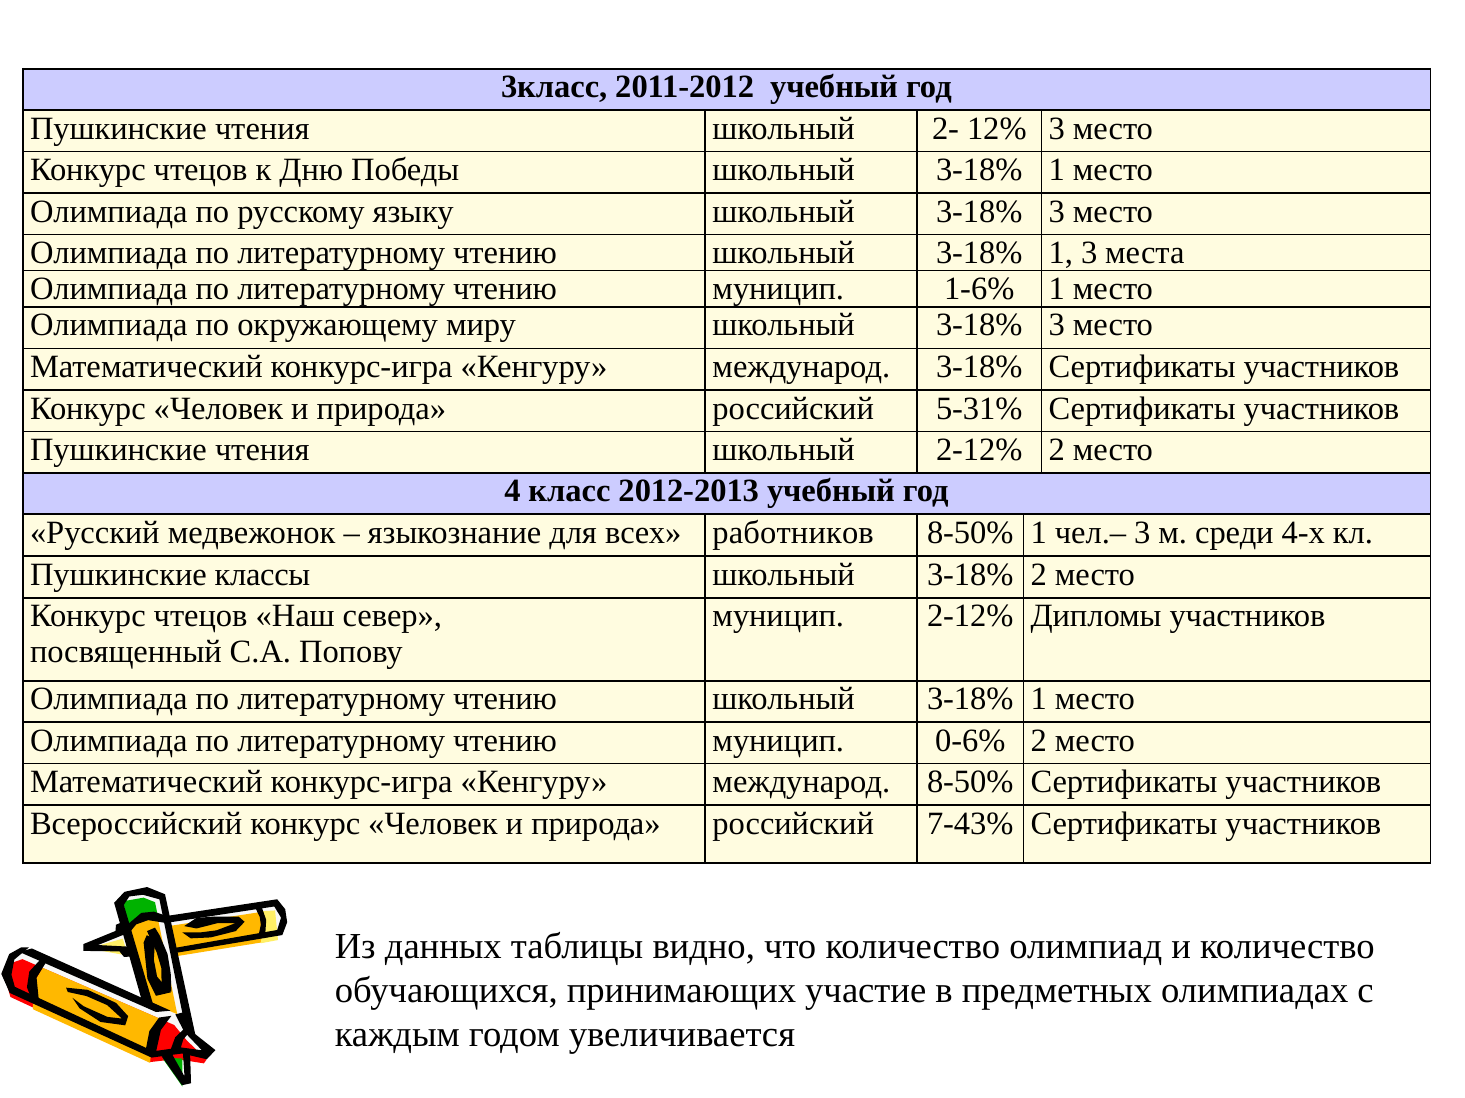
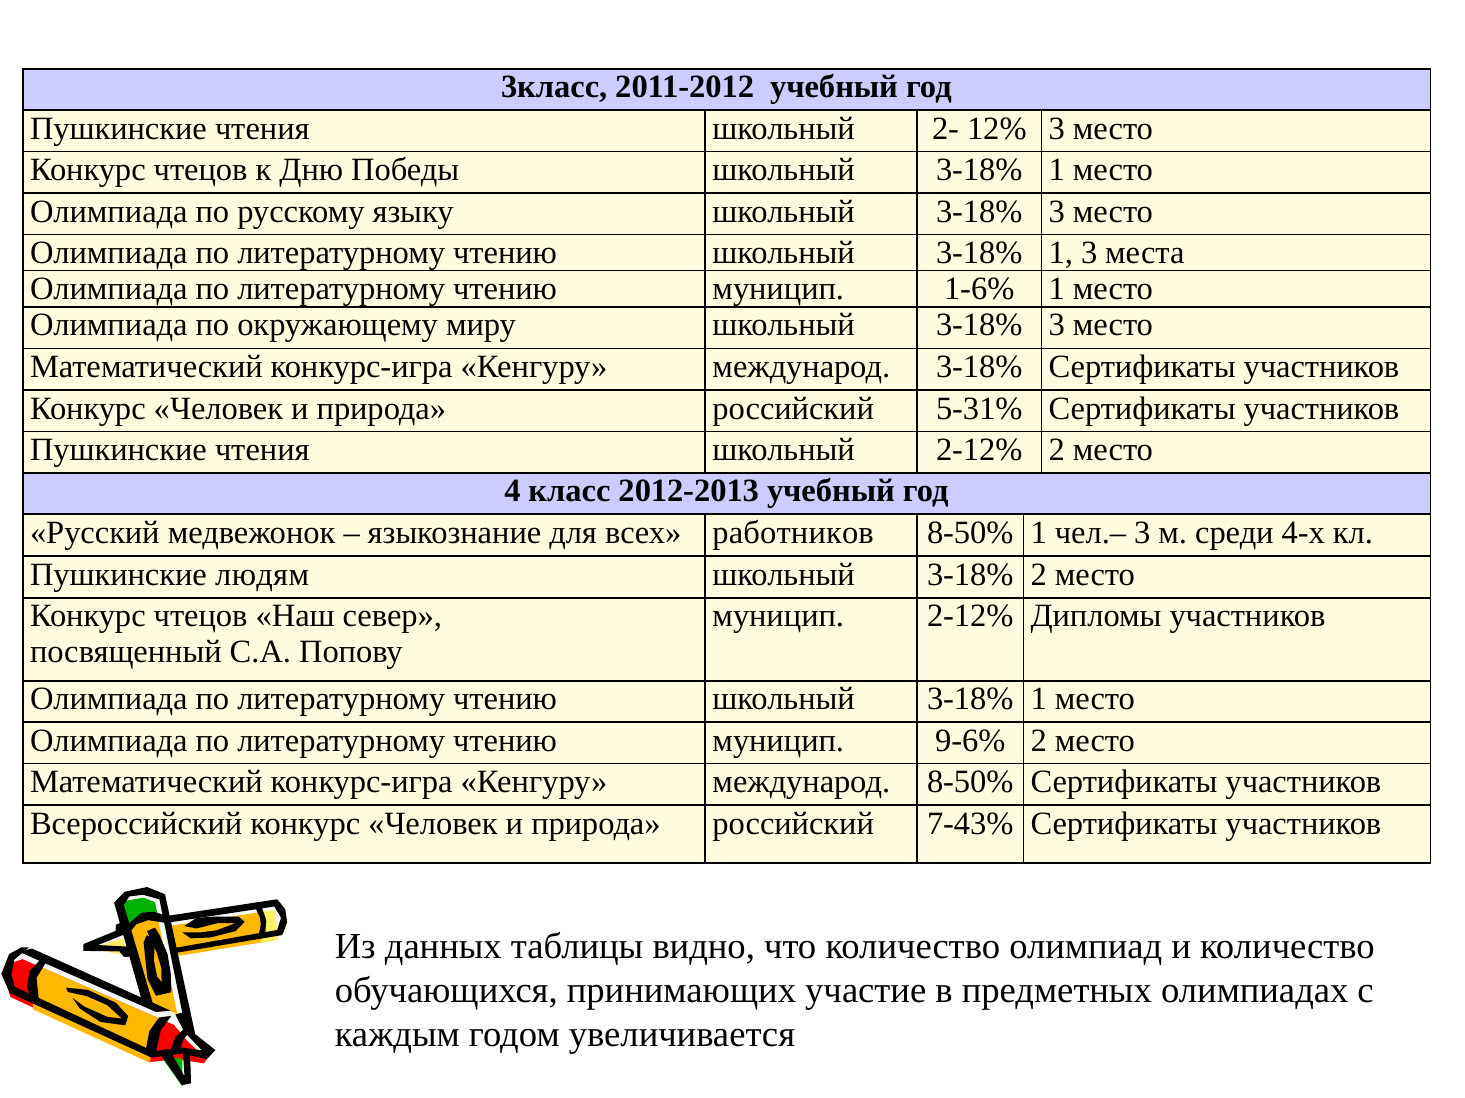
классы: классы -> людям
0-6%: 0-6% -> 9-6%
